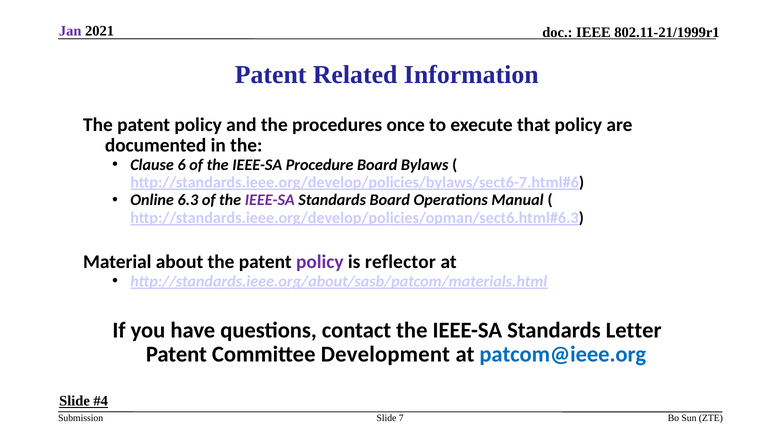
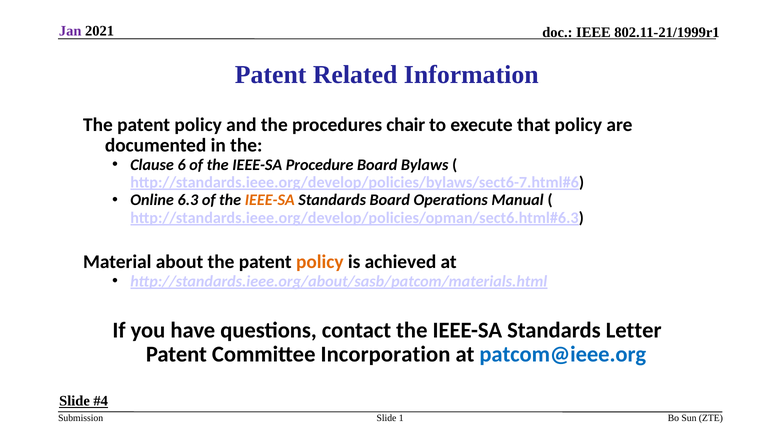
once: once -> chair
IEEE-SA at (270, 200) colour: purple -> orange
policy at (320, 261) colour: purple -> orange
reflector: reflector -> achieved
Development: Development -> Incorporation
7: 7 -> 1
